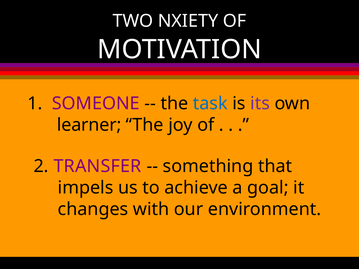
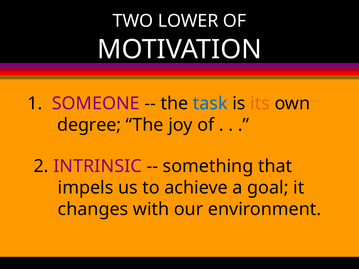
NXIETY: NXIETY -> LOWER
its colour: purple -> orange
learner: learner -> degree
TRANSFER: TRANSFER -> INTRINSIC
